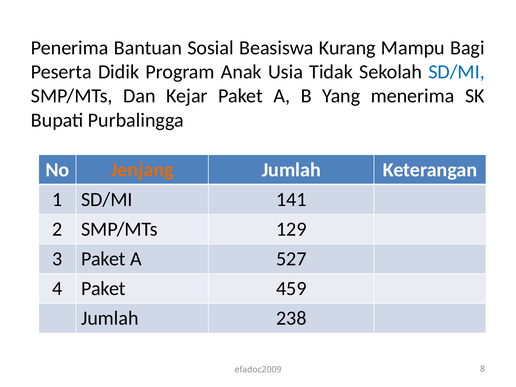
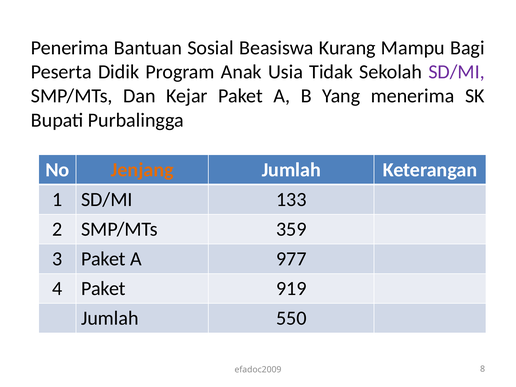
SD/MI at (457, 72) colour: blue -> purple
141: 141 -> 133
129: 129 -> 359
527: 527 -> 977
459: 459 -> 919
238: 238 -> 550
